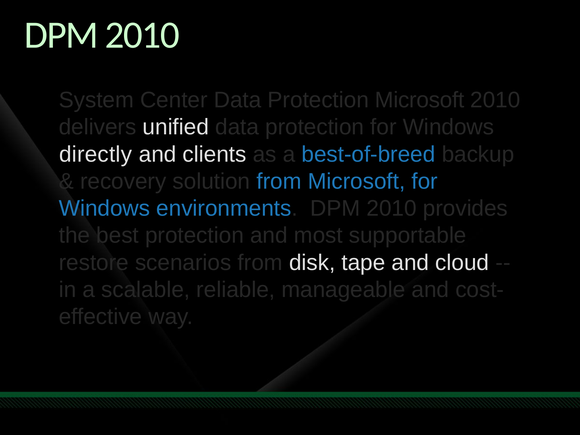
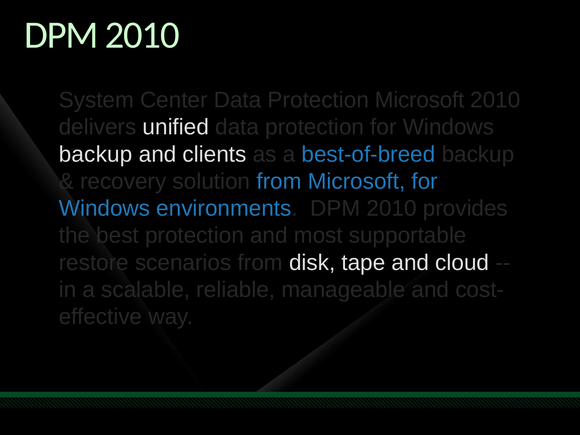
directly at (96, 154): directly -> backup
